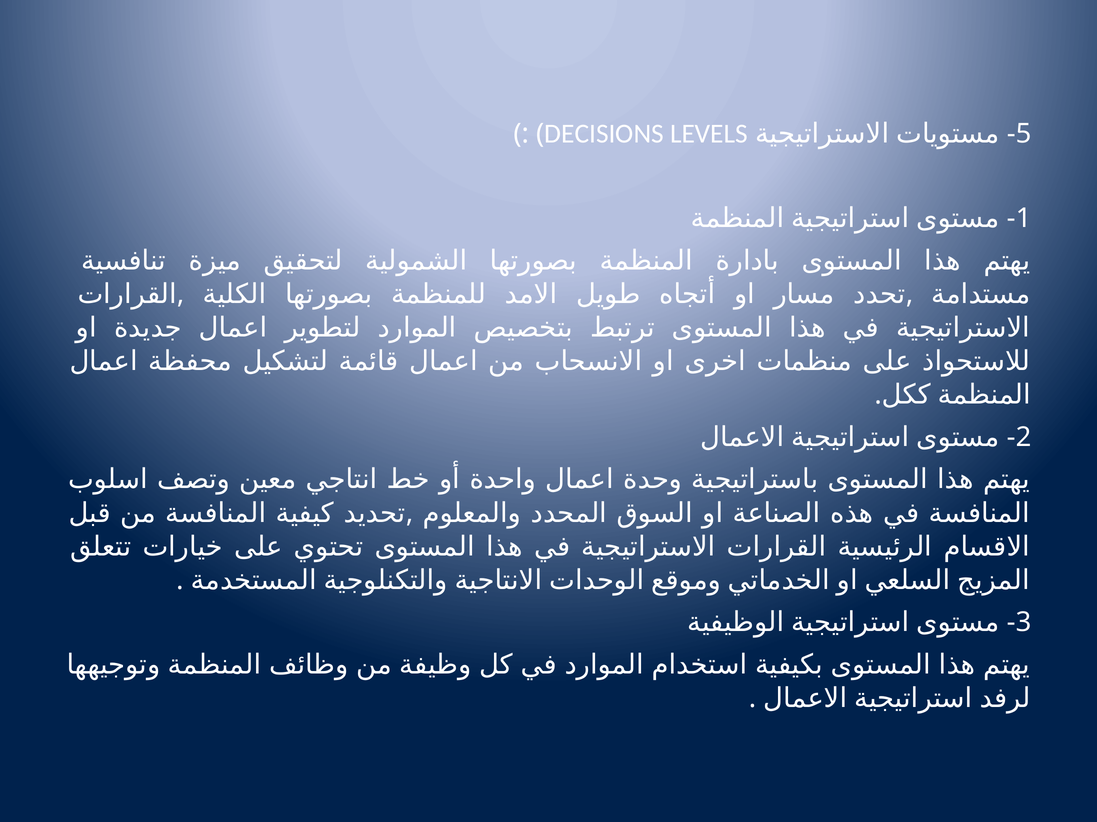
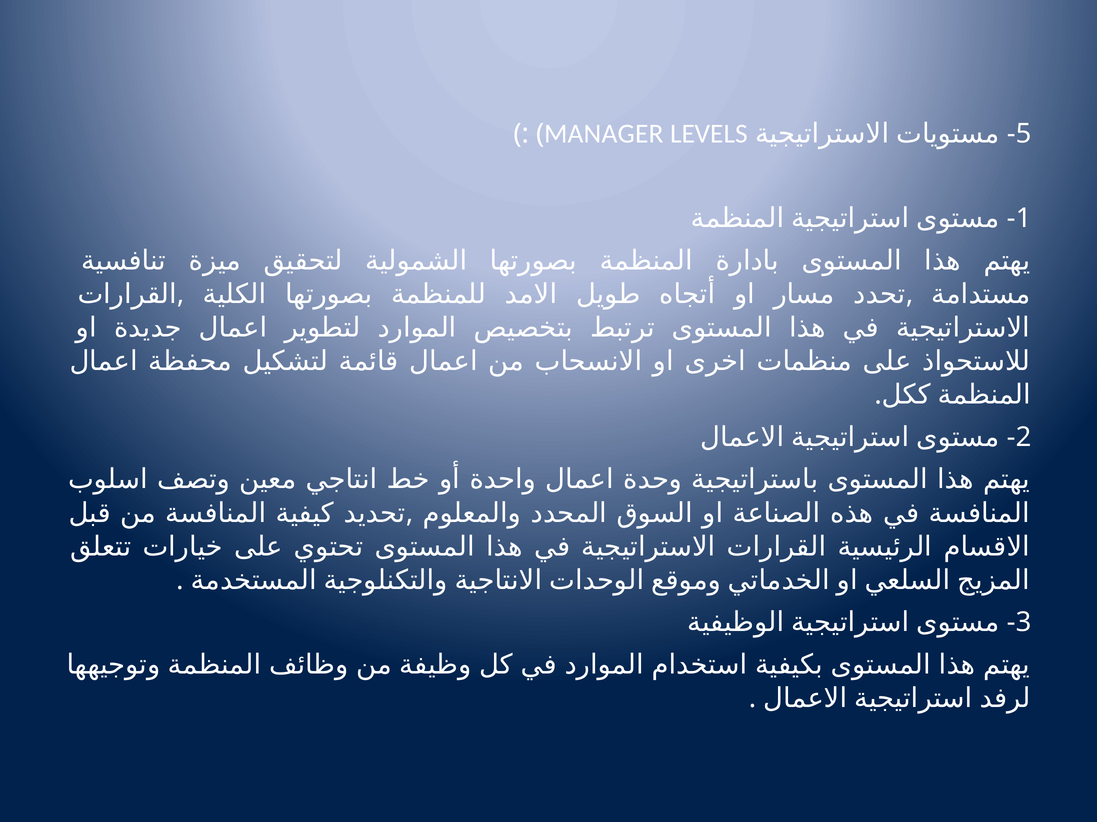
DECISIONS: DECISIONS -> MANAGER
